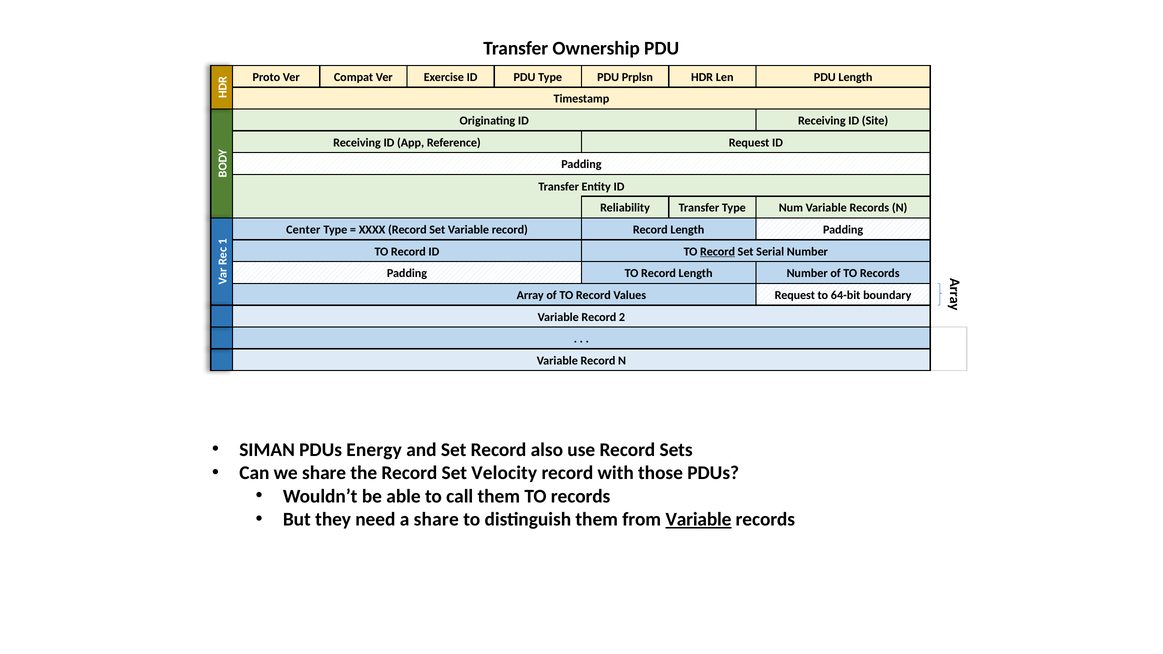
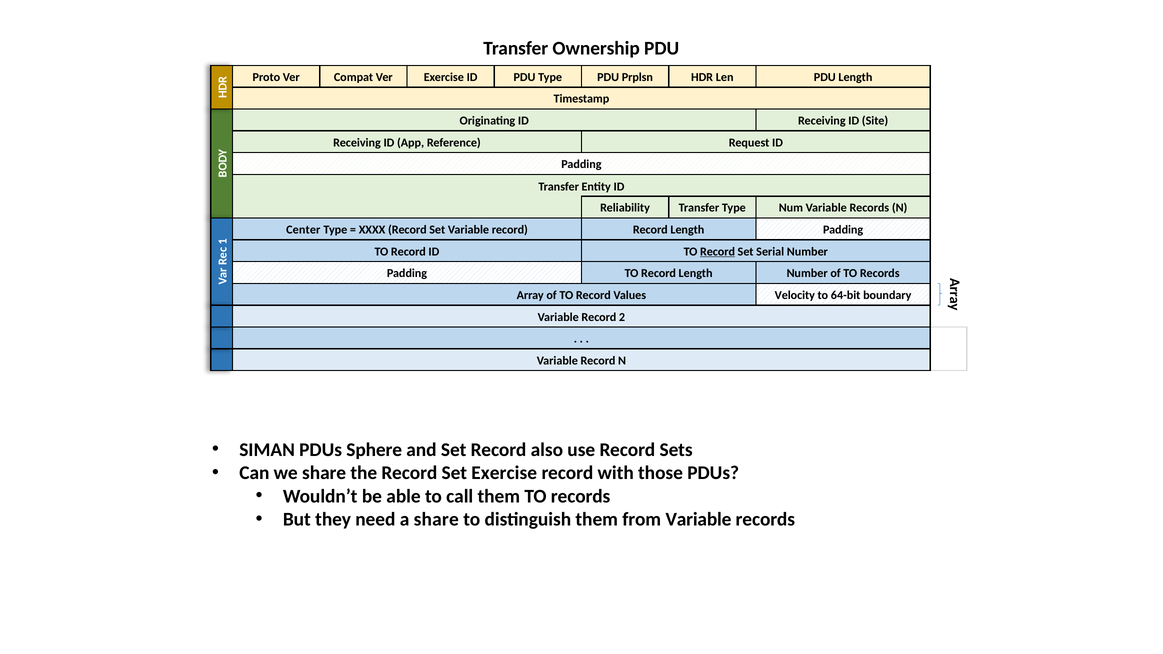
Request at (795, 295): Request -> Velocity
Energy: Energy -> Sphere
Set Velocity: Velocity -> Exercise
Variable at (698, 520) underline: present -> none
